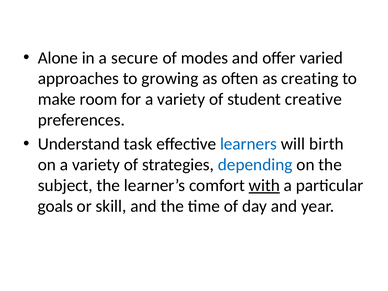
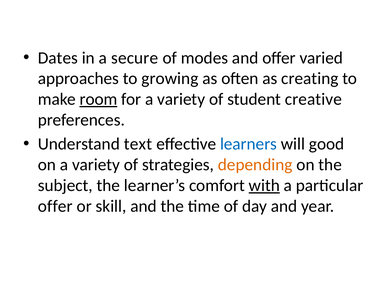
Alone: Alone -> Dates
room underline: none -> present
task: task -> text
birth: birth -> good
depending colour: blue -> orange
goals at (55, 206): goals -> offer
